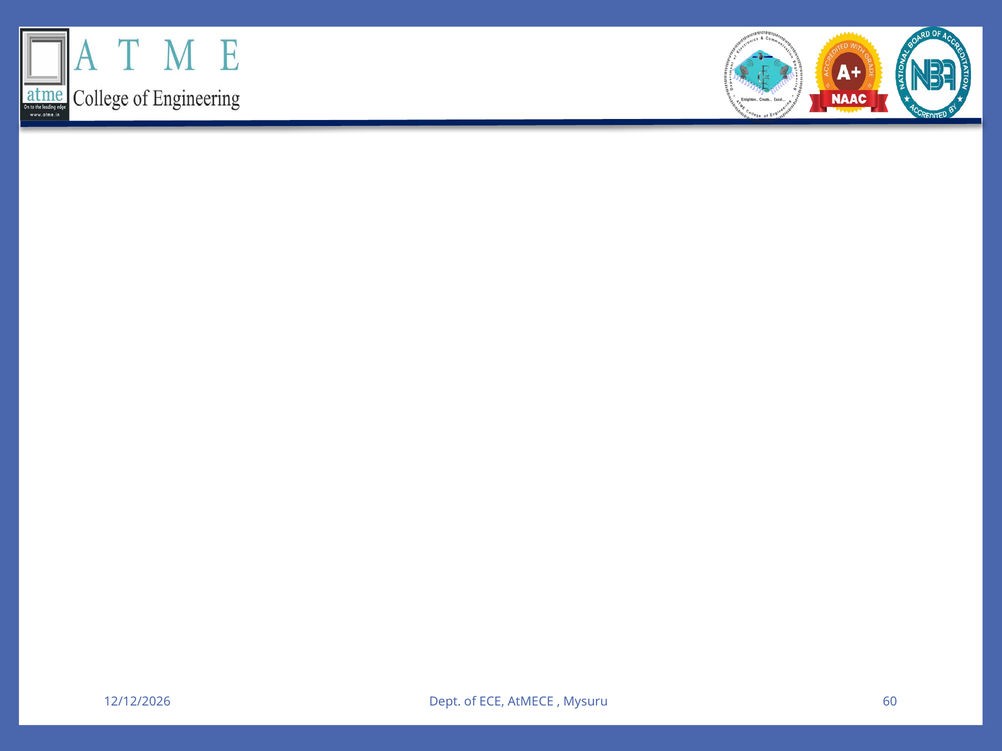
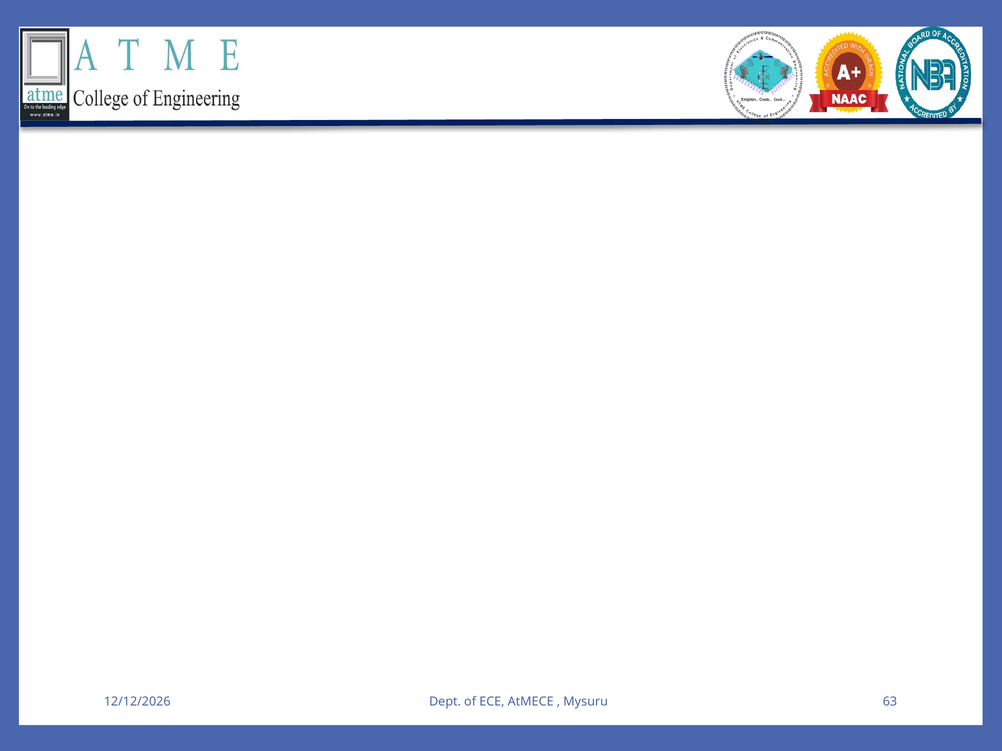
60: 60 -> 63
